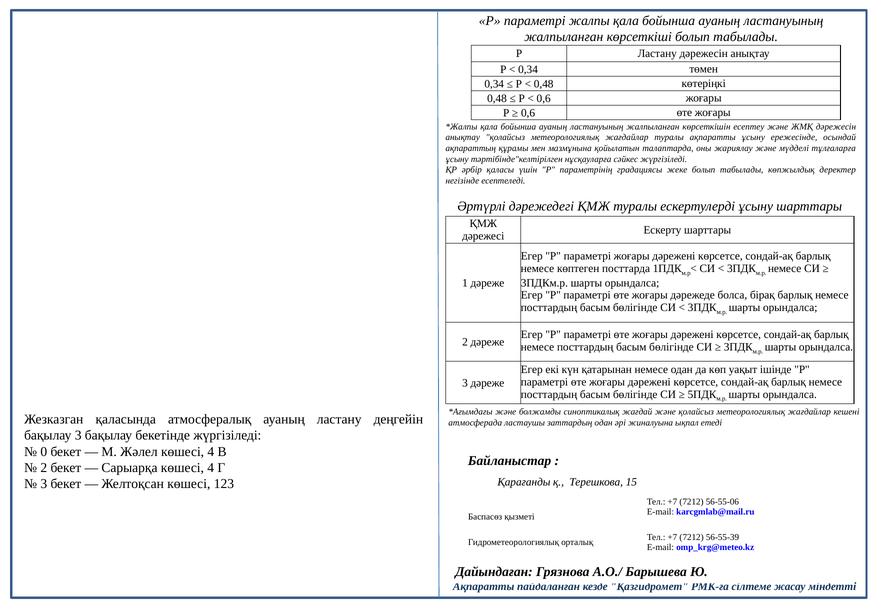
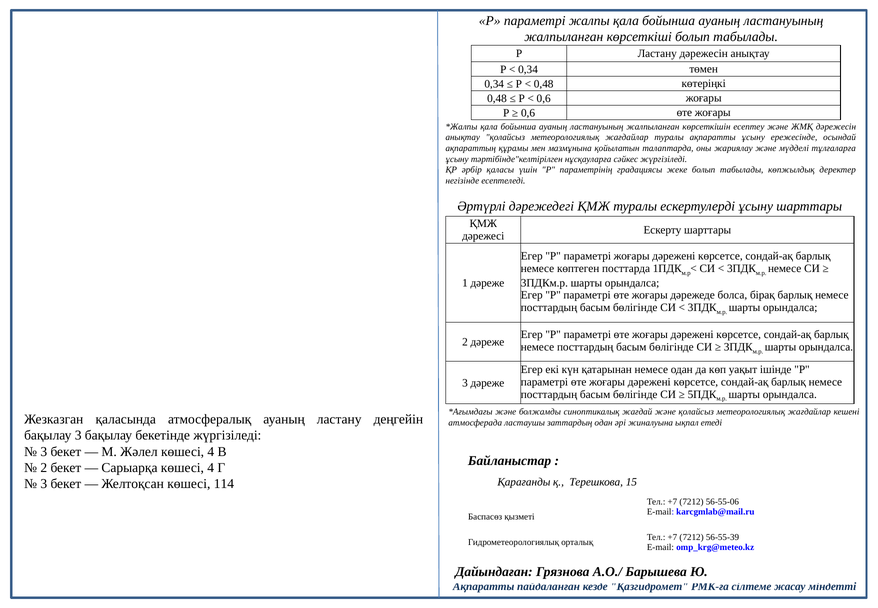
0 at (44, 451): 0 -> 3
123: 123 -> 114
